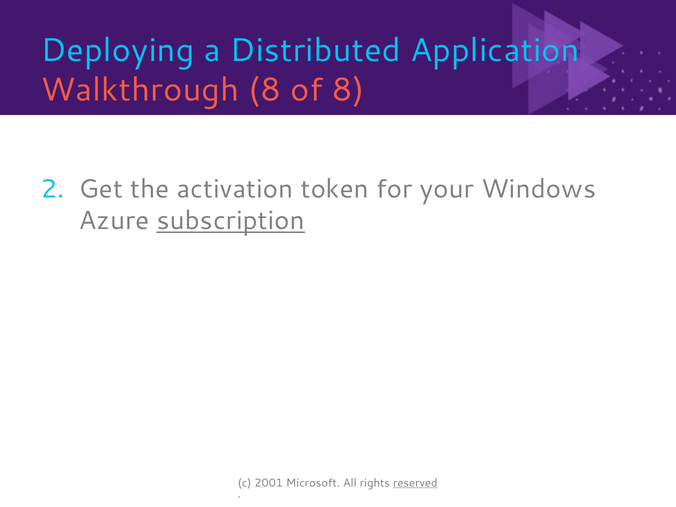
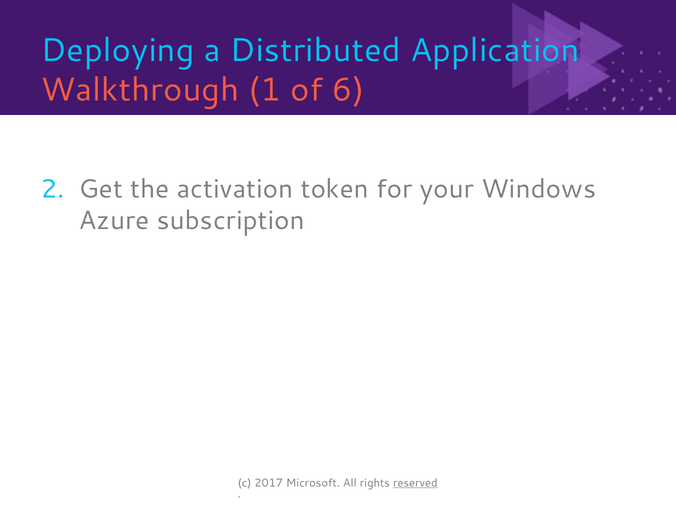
Walkthrough 8: 8 -> 1
of 8: 8 -> 6
subscription underline: present -> none
2001: 2001 -> 2017
